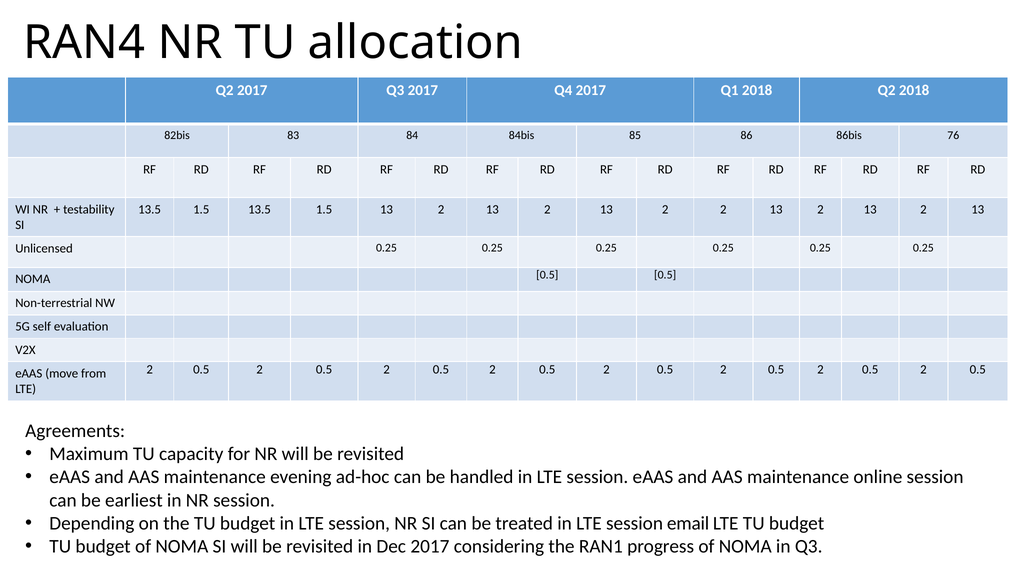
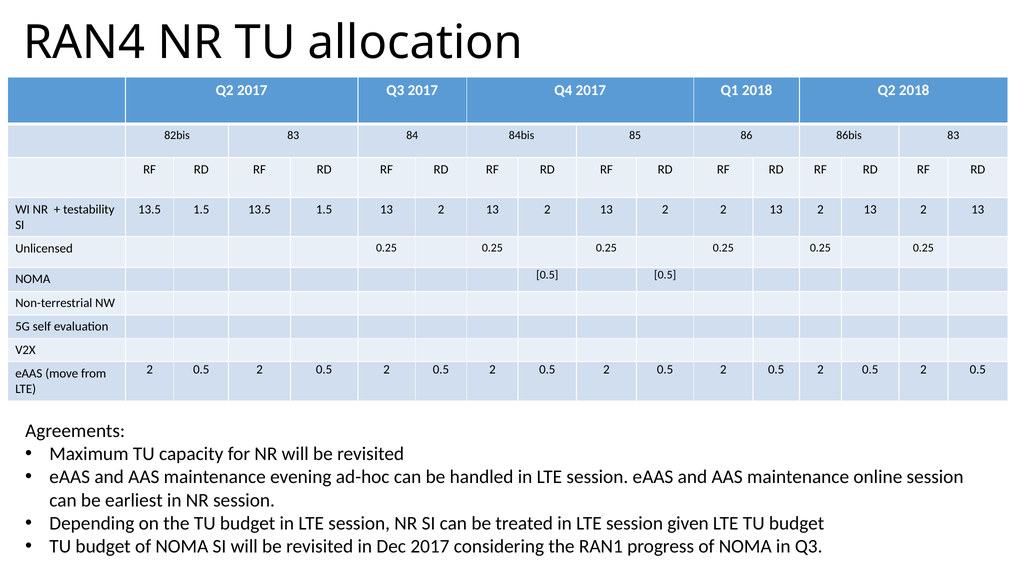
86bis 76: 76 -> 83
email: email -> given
